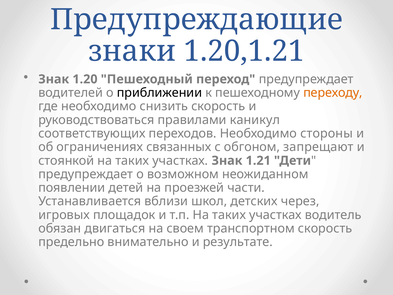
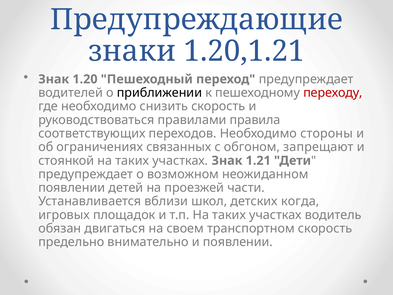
переходу colour: orange -> red
каникул: каникул -> правила
через: через -> когда
и результате: результате -> появлении
